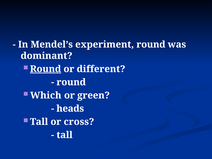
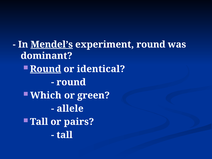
Mendel’s underline: none -> present
different: different -> identical
heads: heads -> allele
cross: cross -> pairs
